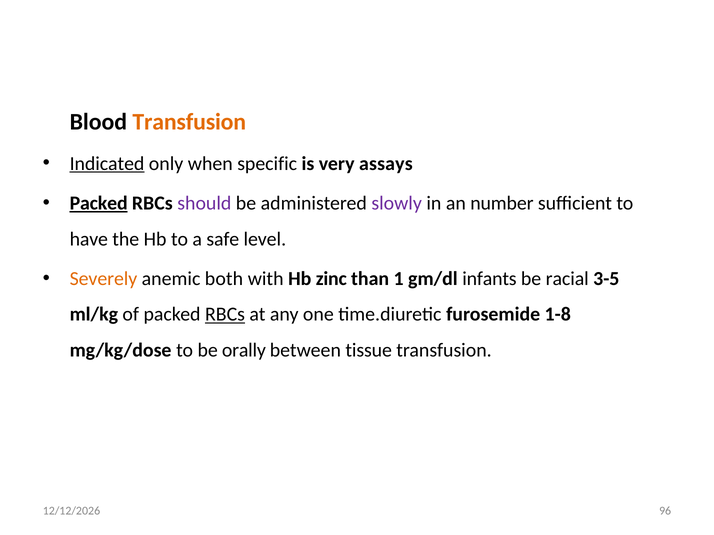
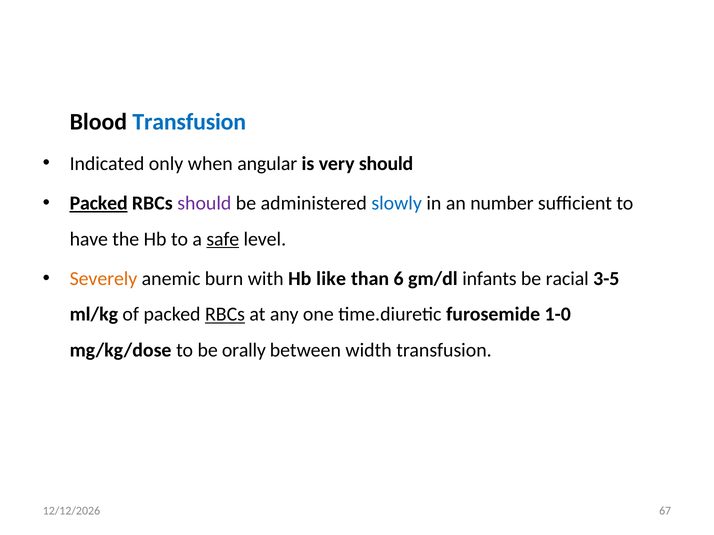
Transfusion at (189, 122) colour: orange -> blue
Indicated underline: present -> none
specific: specific -> angular
very assays: assays -> should
slowly colour: purple -> blue
safe underline: none -> present
both: both -> burn
zinc: zinc -> like
1: 1 -> 6
1-8: 1-8 -> 1-0
tissue: tissue -> width
96: 96 -> 67
